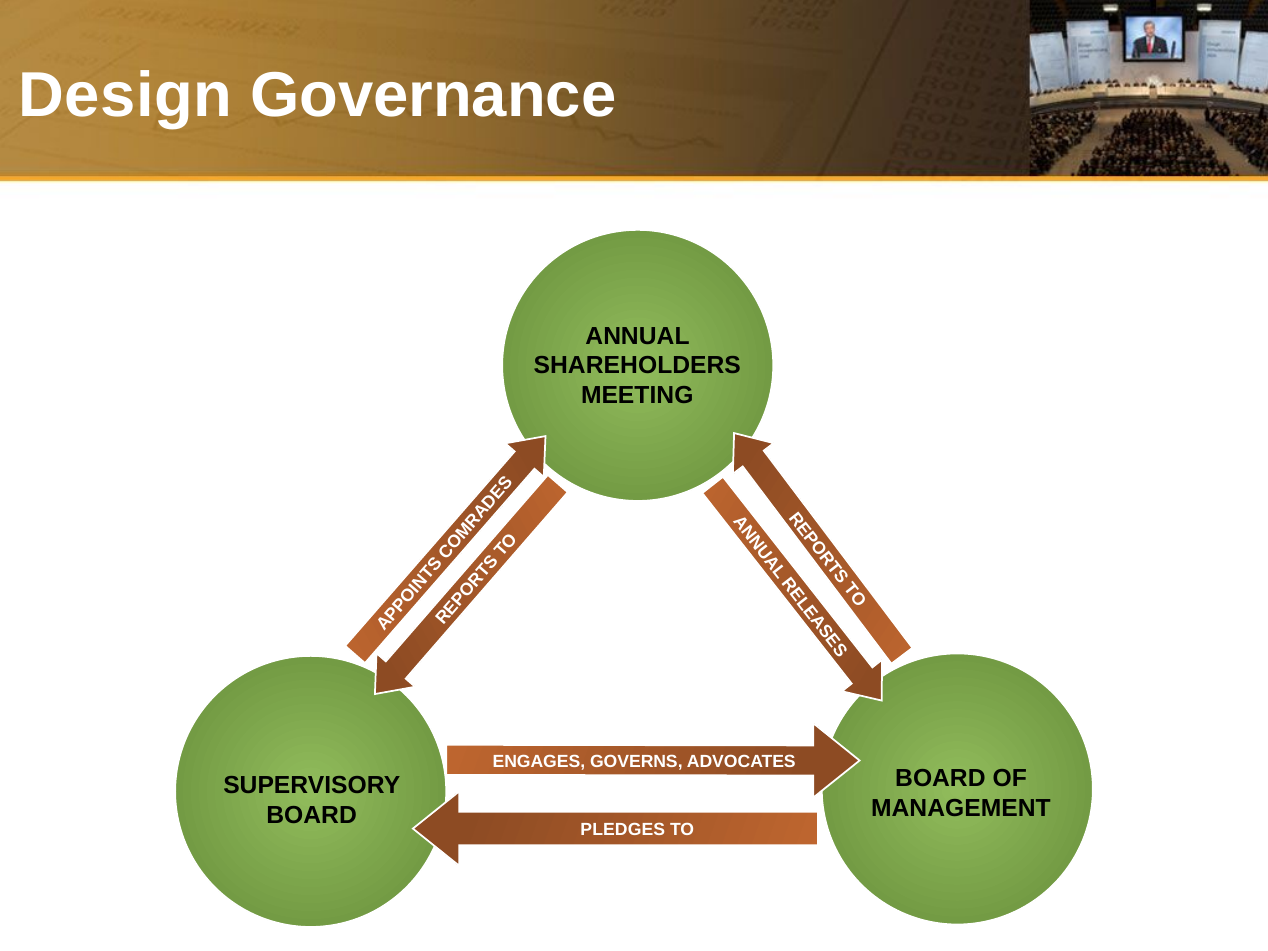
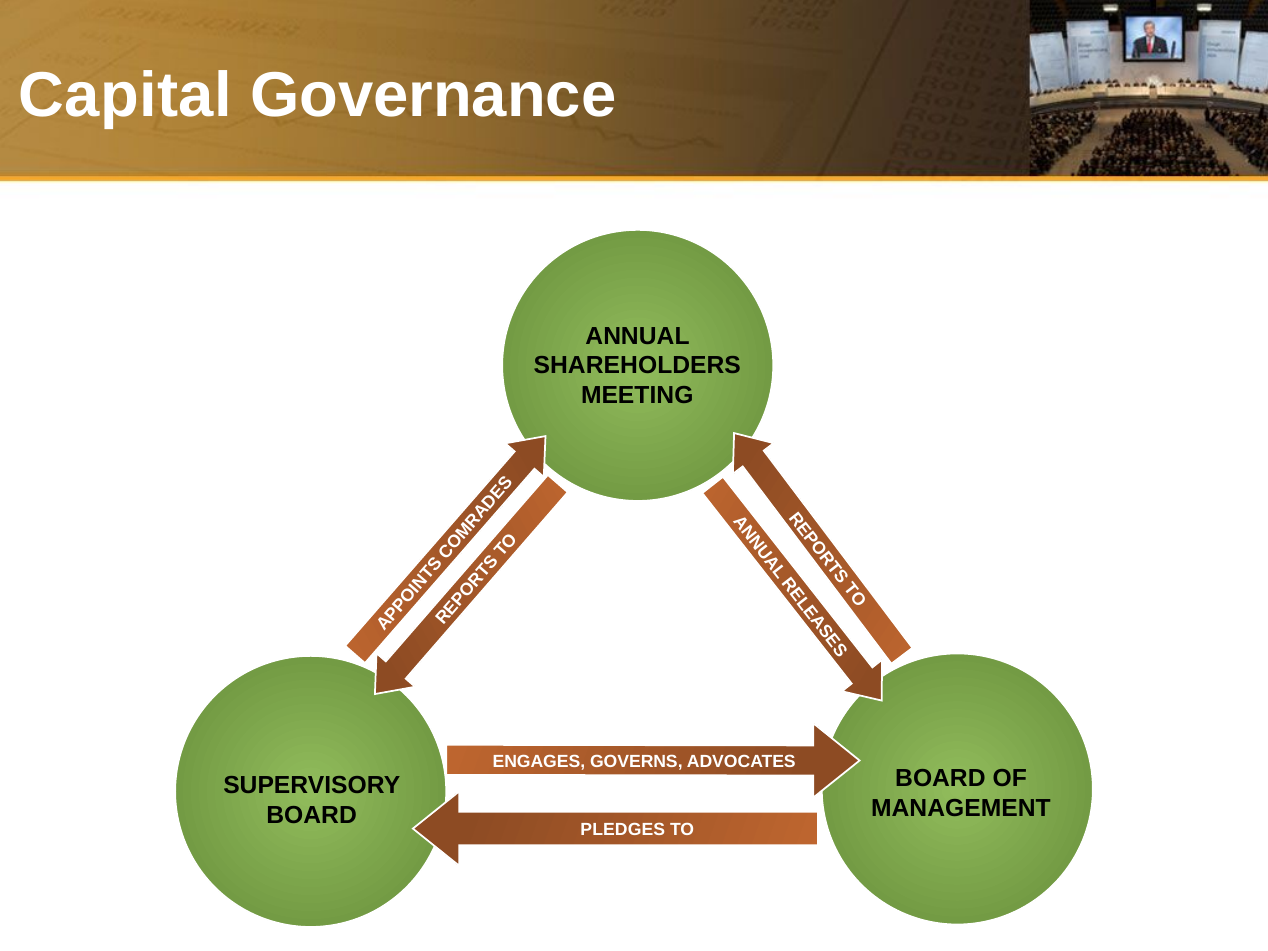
Design: Design -> Capital
